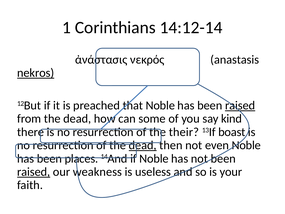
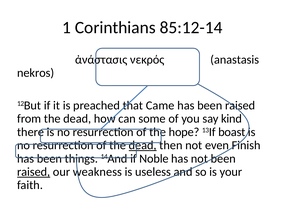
14:12-14: 14:12-14 -> 85:12-14
nekros underline: present -> none
that Noble: Noble -> Came
raised at (240, 105) underline: present -> none
their: their -> hope
even Noble: Noble -> Finish
places: places -> things
